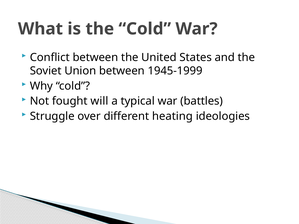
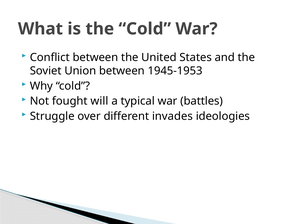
1945-1999: 1945-1999 -> 1945-1953
heating: heating -> invades
